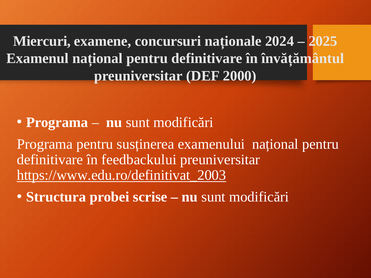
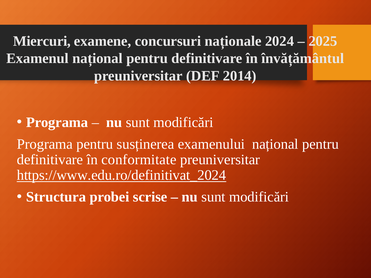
2000: 2000 -> 2014
feedbackului: feedbackului -> conformitate
https://www.edu.ro/definitivat_2003: https://www.edu.ro/definitivat_2003 -> https://www.edu.ro/definitivat_2024
